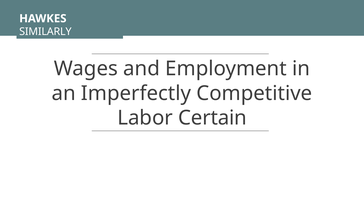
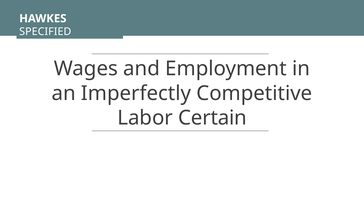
SIMILARLY: SIMILARLY -> SPECIFIED
